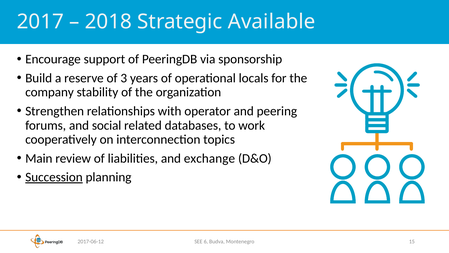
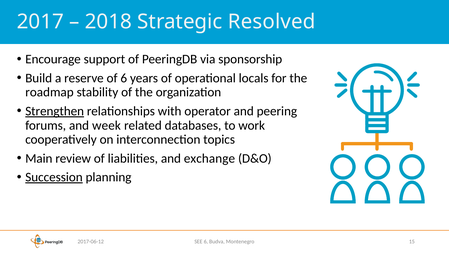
Available: Available -> Resolved
of 3: 3 -> 6
company: company -> roadmap
Strengthen underline: none -> present
social: social -> week
